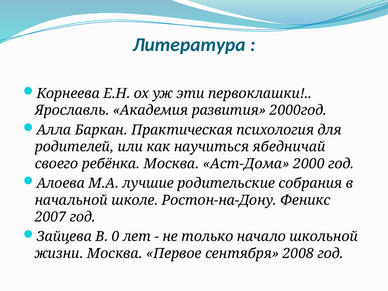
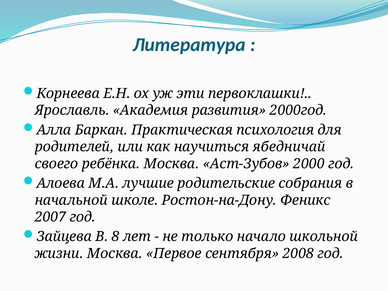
Аст-Дома: Аст-Дома -> Аст-Зубов
0: 0 -> 8
